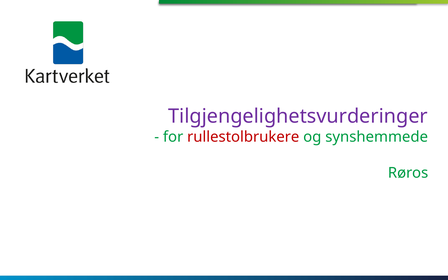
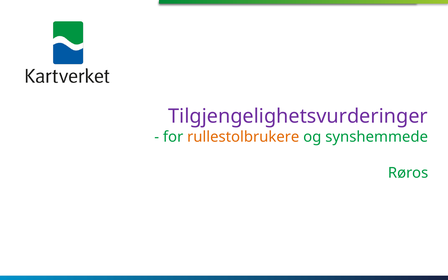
rullestolbrukere colour: red -> orange
